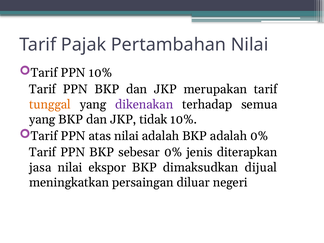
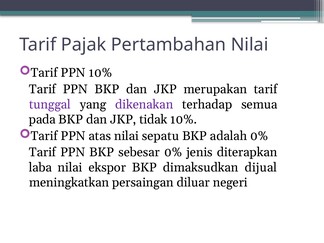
tunggal colour: orange -> purple
yang at (42, 119): yang -> pada
nilai adalah: adalah -> sepatu
jasa: jasa -> laba
